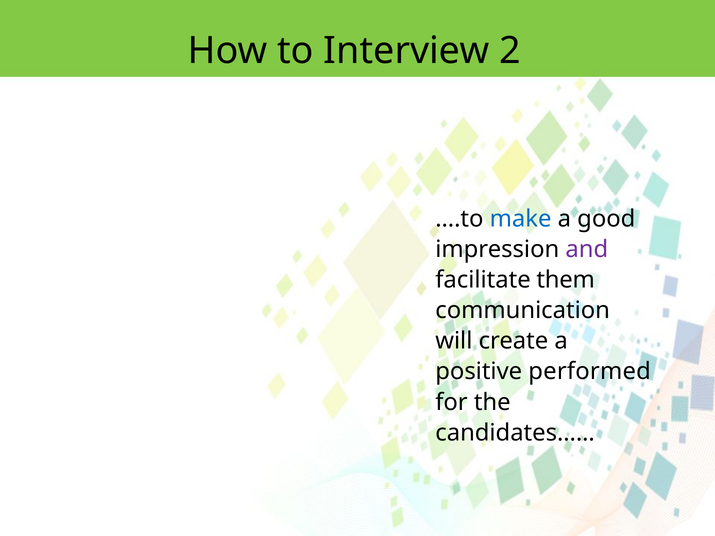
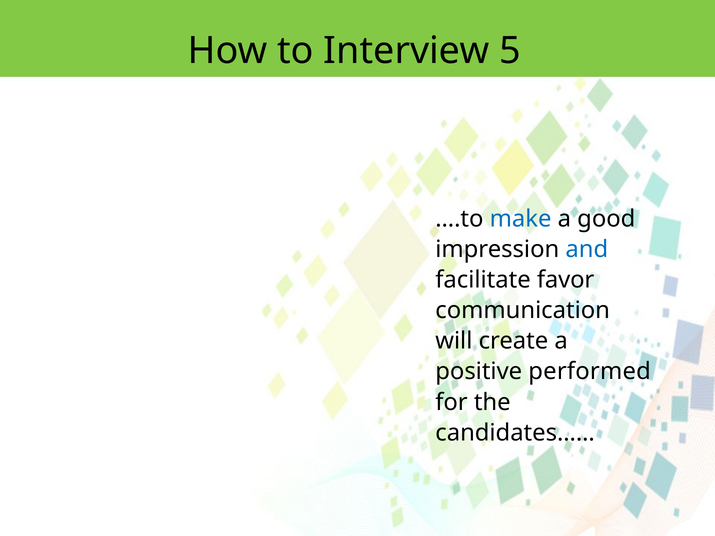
2: 2 -> 5
and colour: purple -> blue
them: them -> favor
